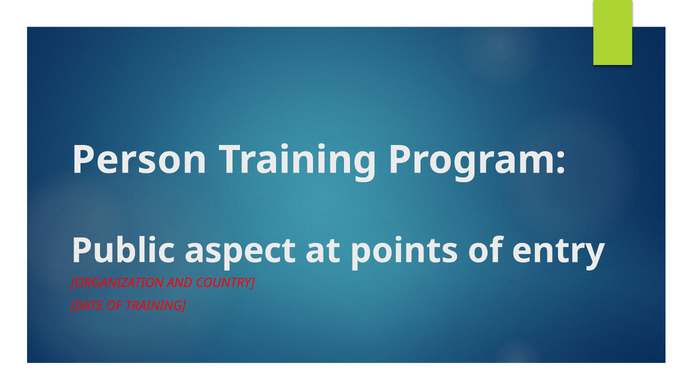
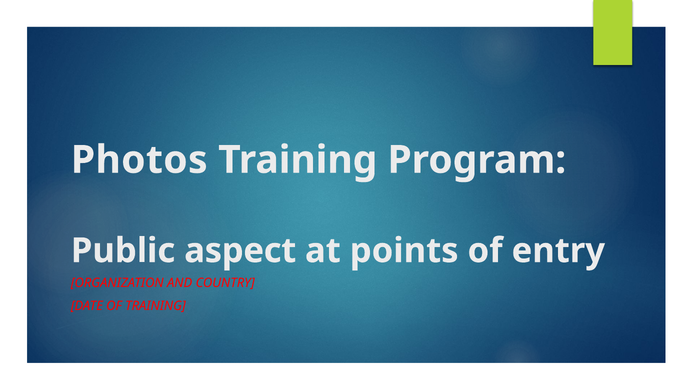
Person: Person -> Photos
